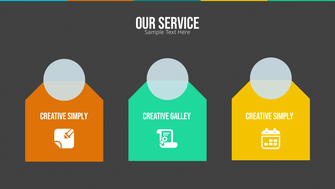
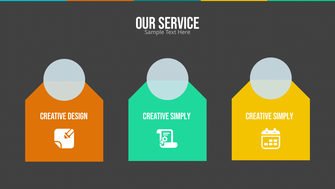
SIMPLY at (78, 116): SIMPLY -> DESIGN
GALLEY at (180, 116): GALLEY -> SIMPLY
